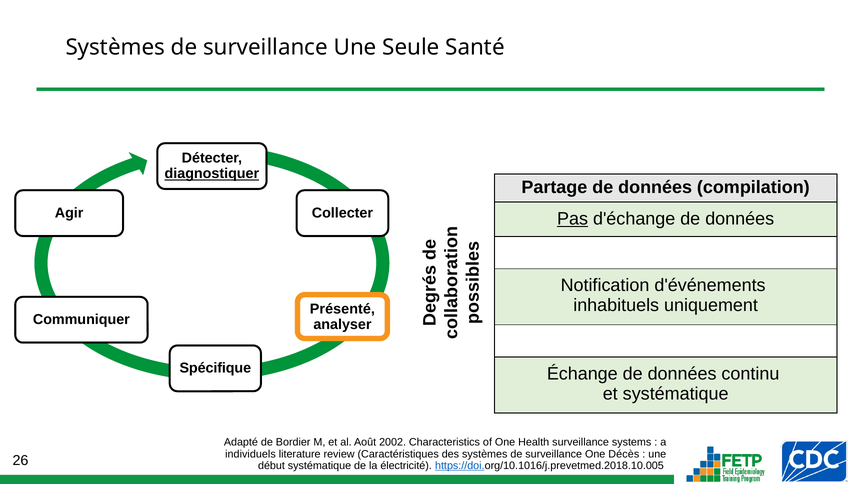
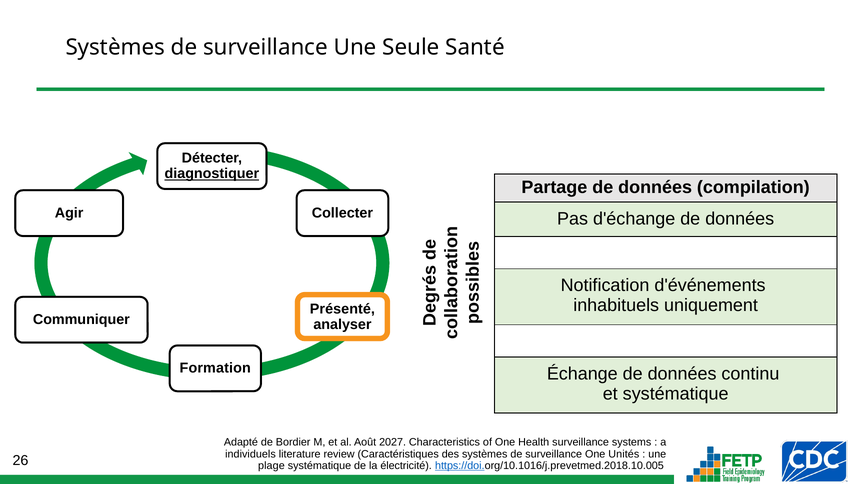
Pas underline: present -> none
Spécifique: Spécifique -> Formation
2002: 2002 -> 2027
Décès: Décès -> Unités
début: début -> plage
